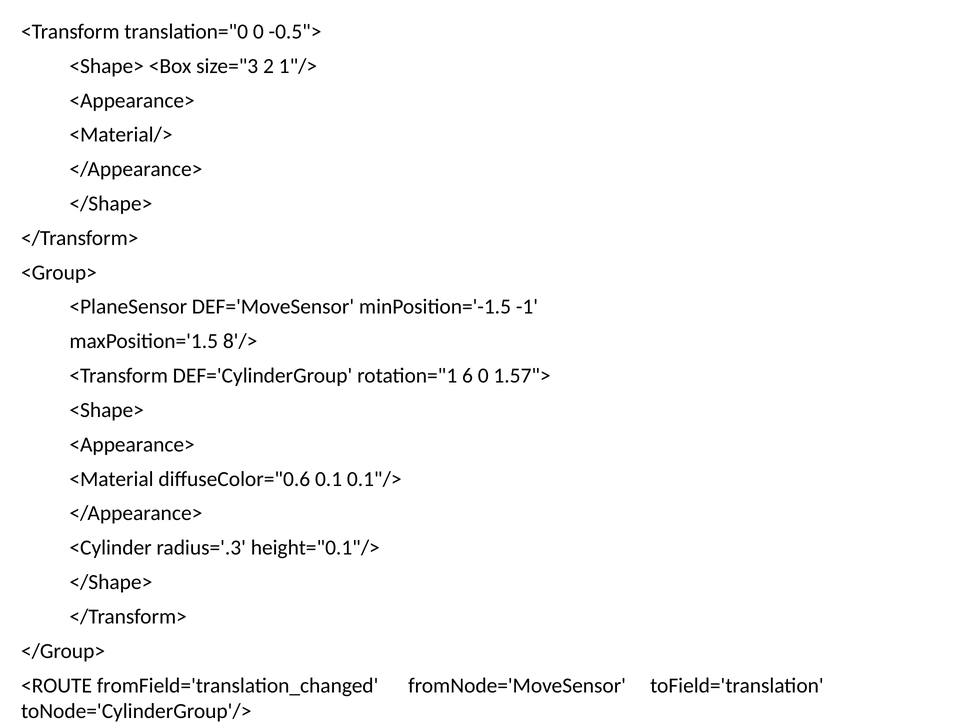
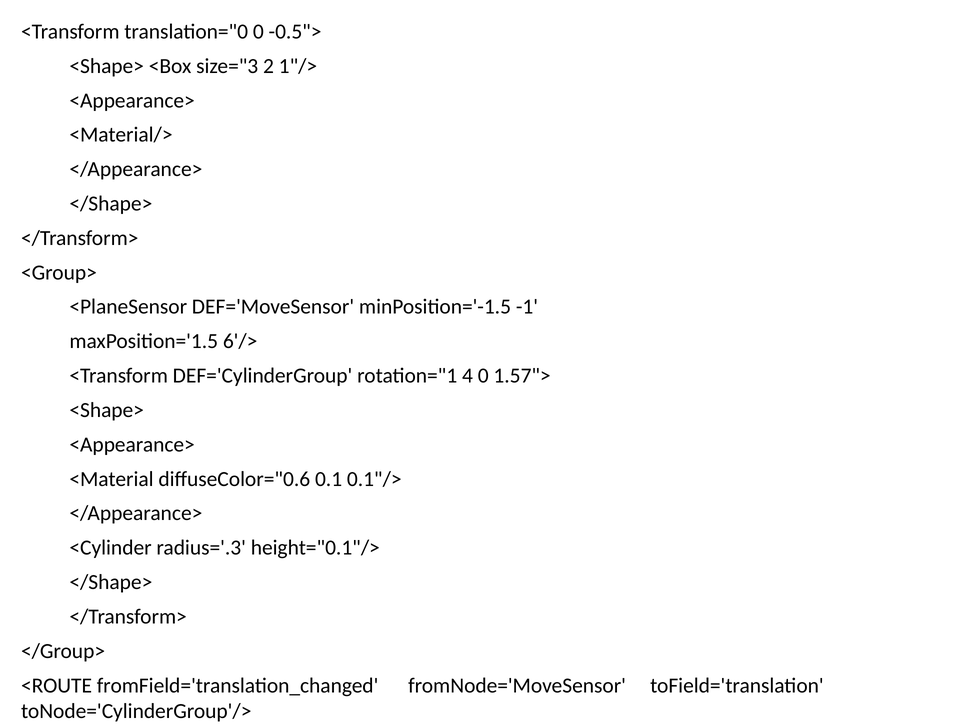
8'/>: 8'/> -> 6'/>
6: 6 -> 4
